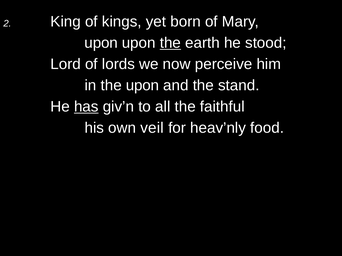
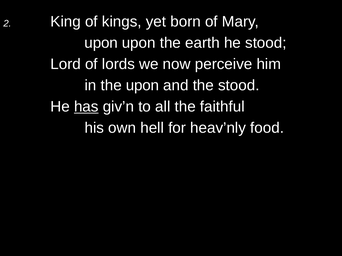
the at (170, 43) underline: present -> none
the stand: stand -> stood
veil: veil -> hell
